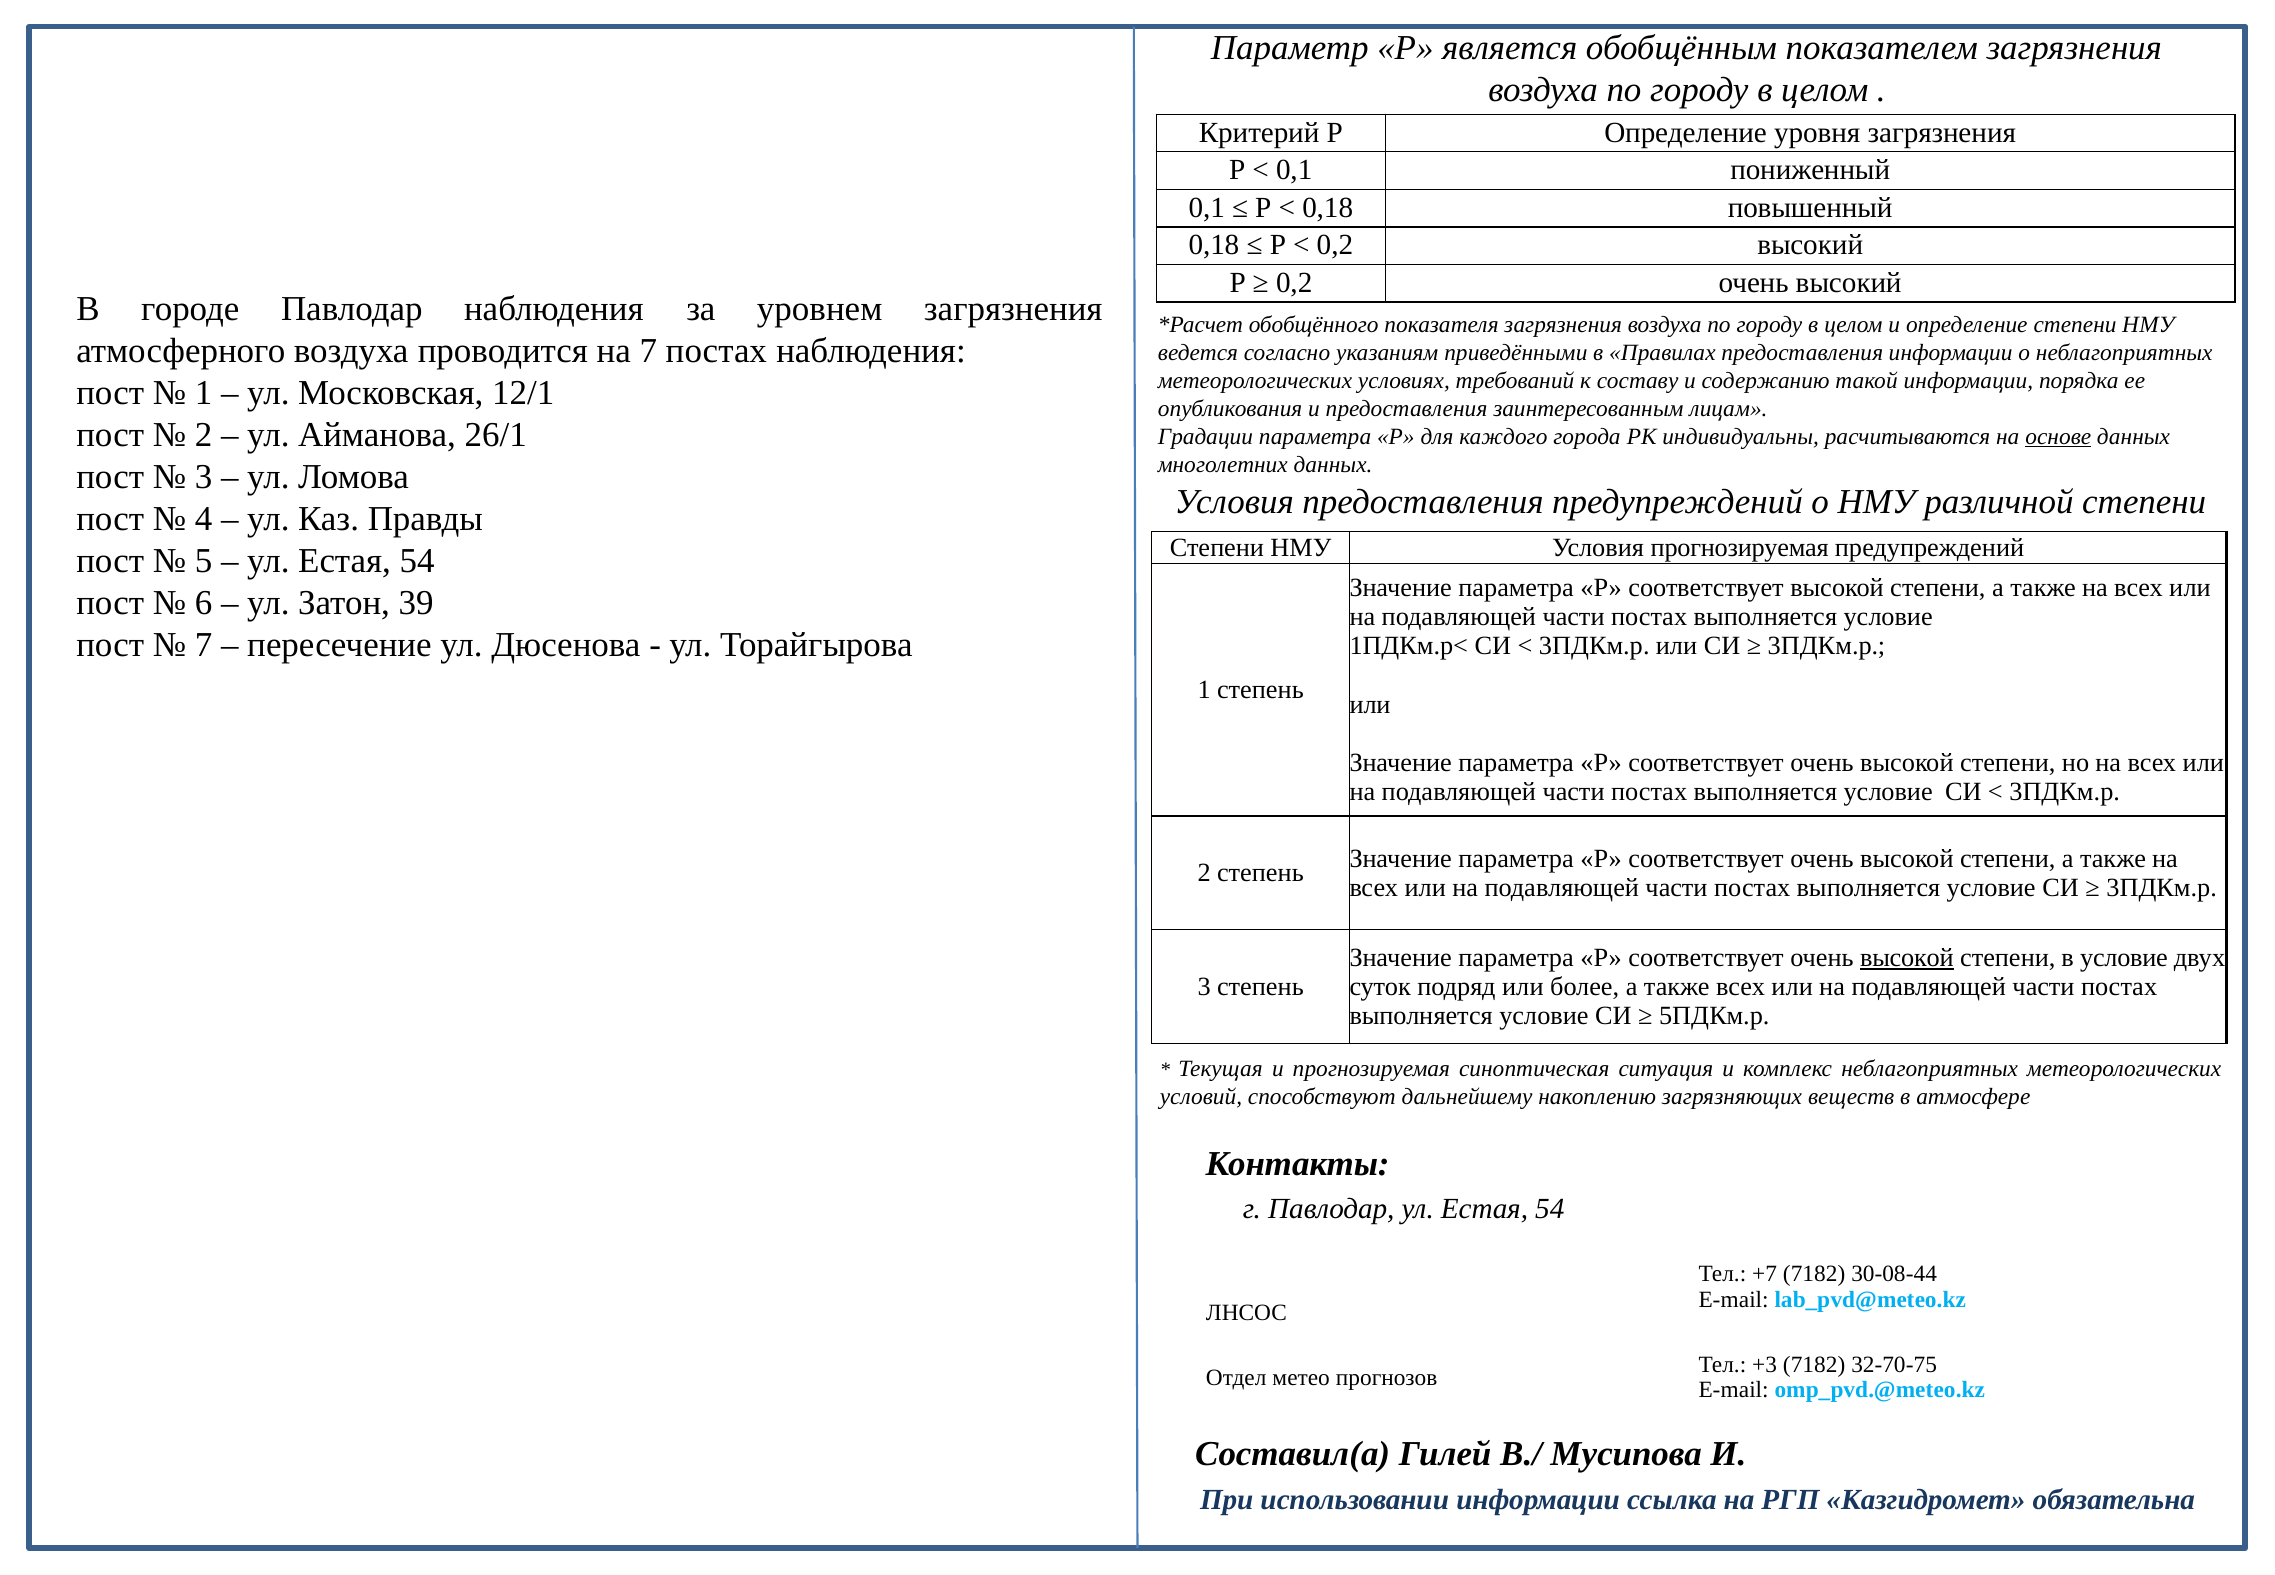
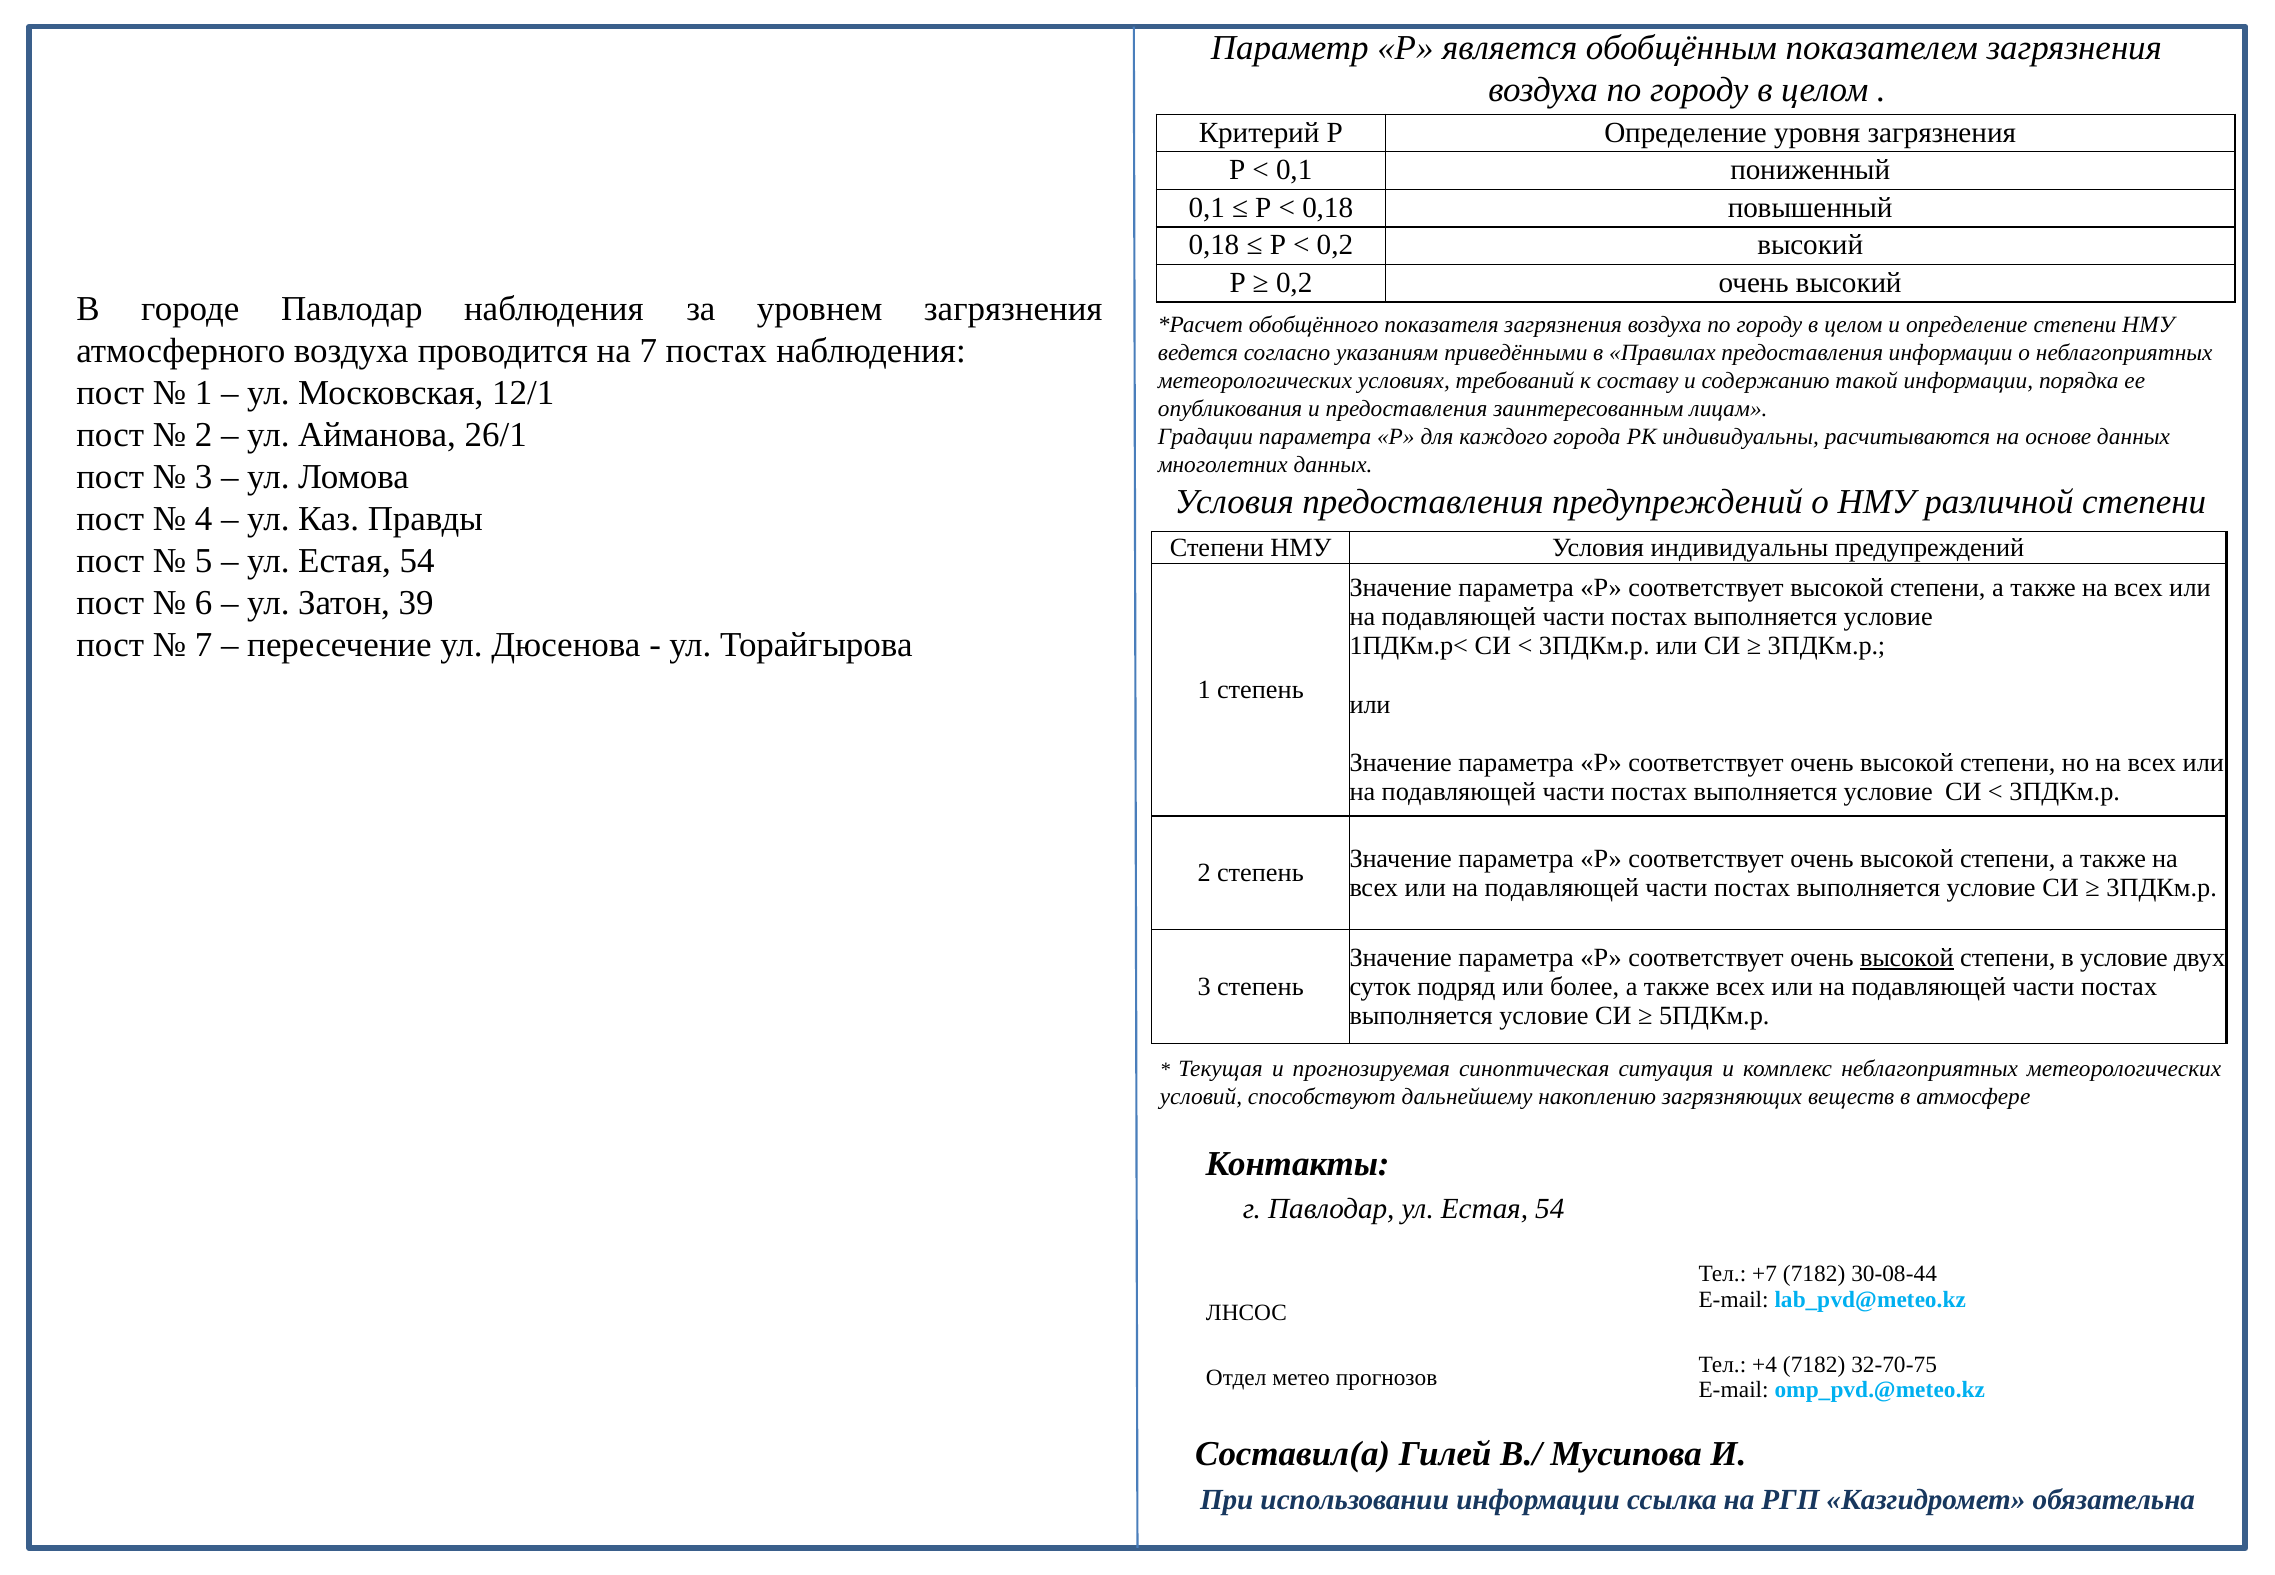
основе underline: present -> none
Условия прогнозируемая: прогнозируемая -> индивидуальны
+3: +3 -> +4
